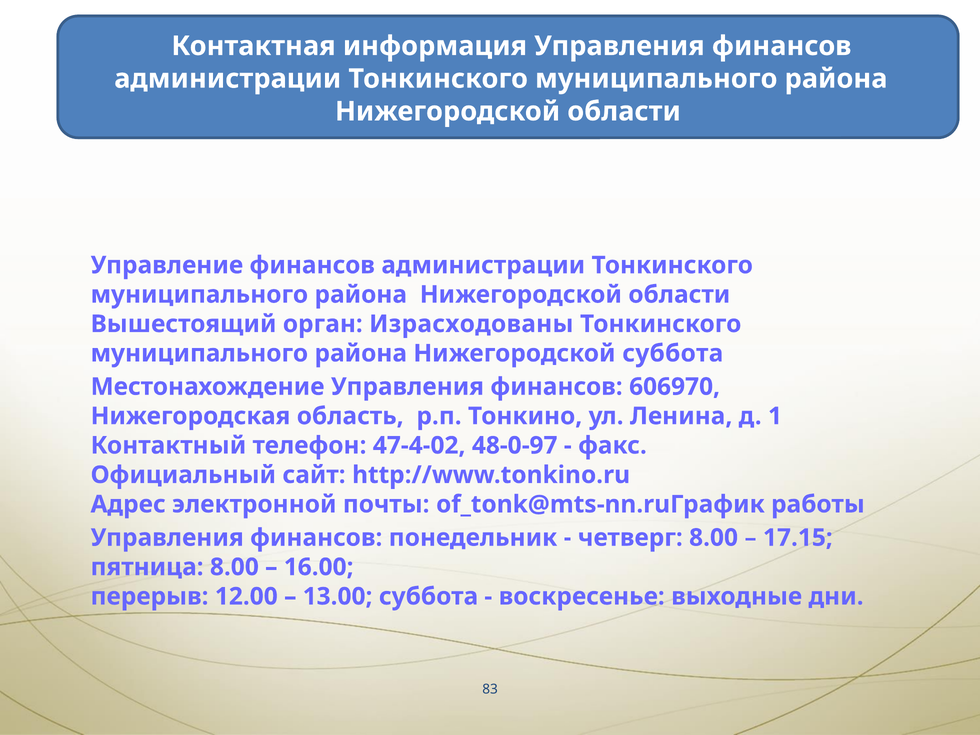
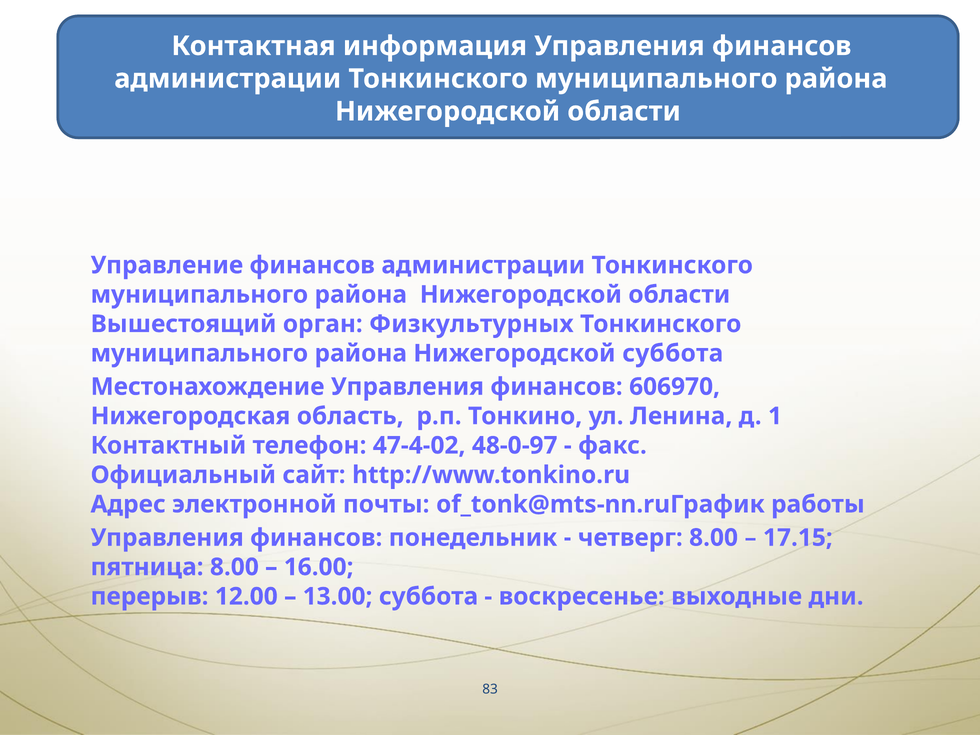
Израсходованы: Израсходованы -> Физкультурных
